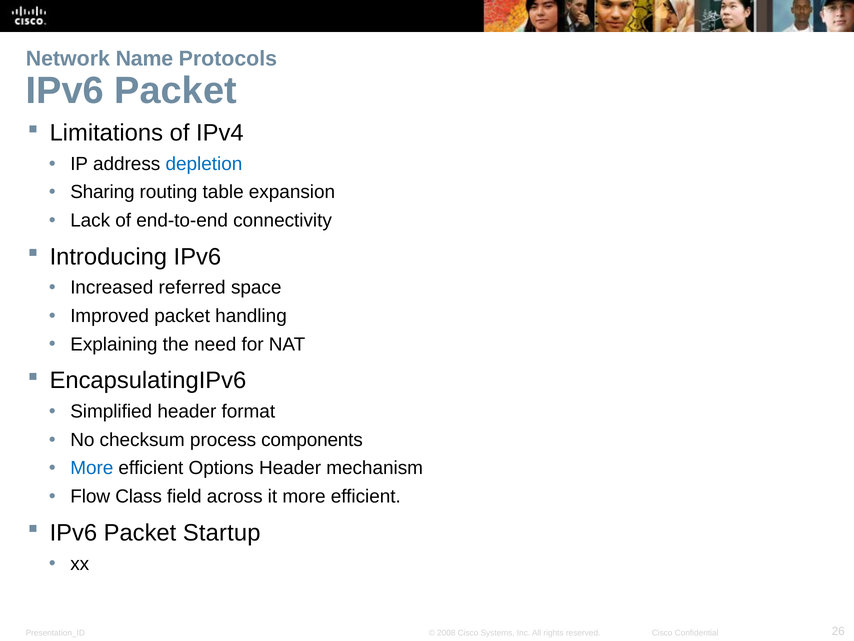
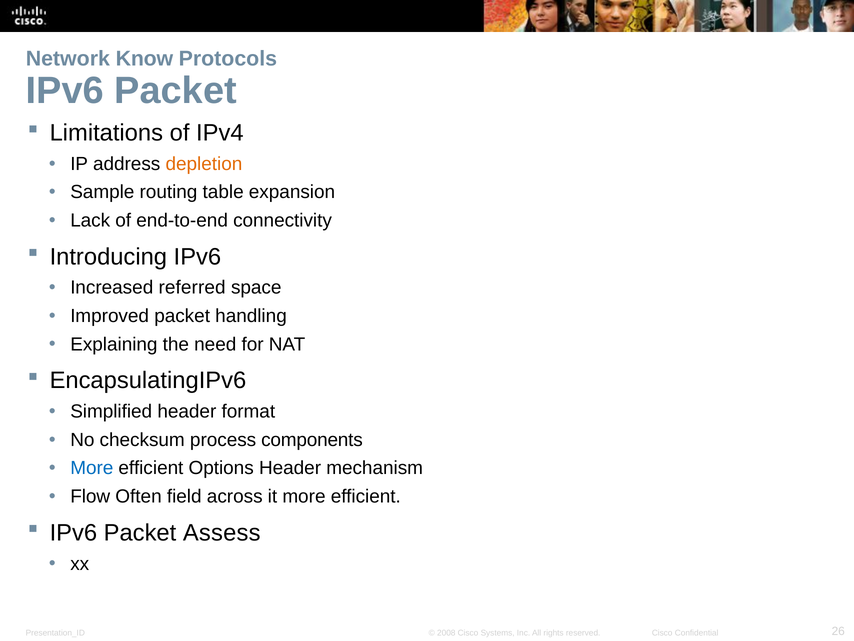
Name: Name -> Know
depletion colour: blue -> orange
Sharing: Sharing -> Sample
Class: Class -> Often
Startup: Startup -> Assess
